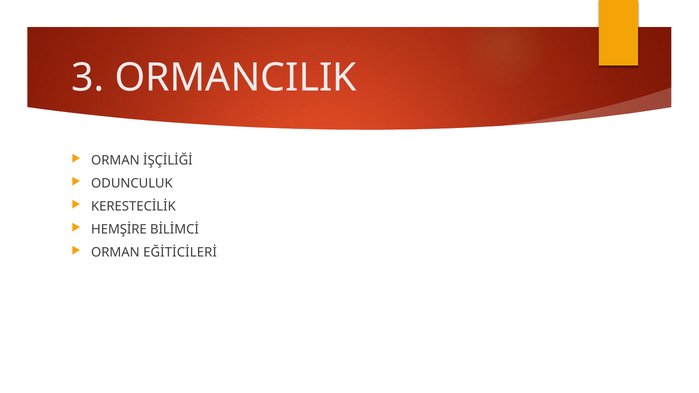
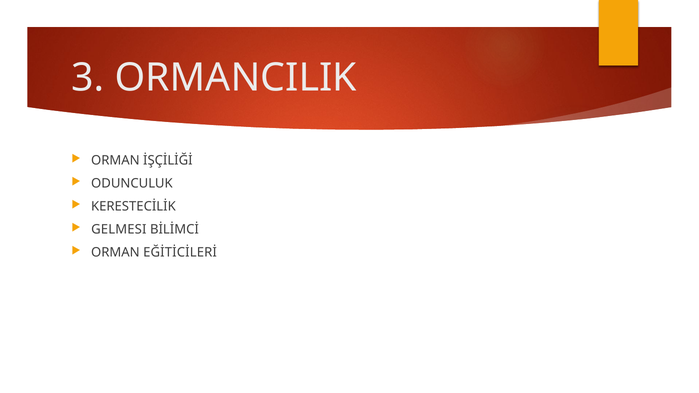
HEMŞİRE: HEMŞİRE -> GELMESI
